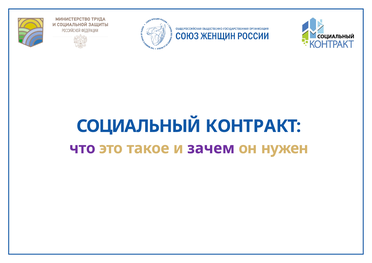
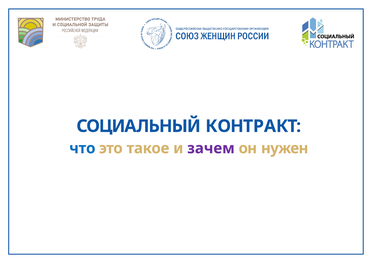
что colour: purple -> blue
